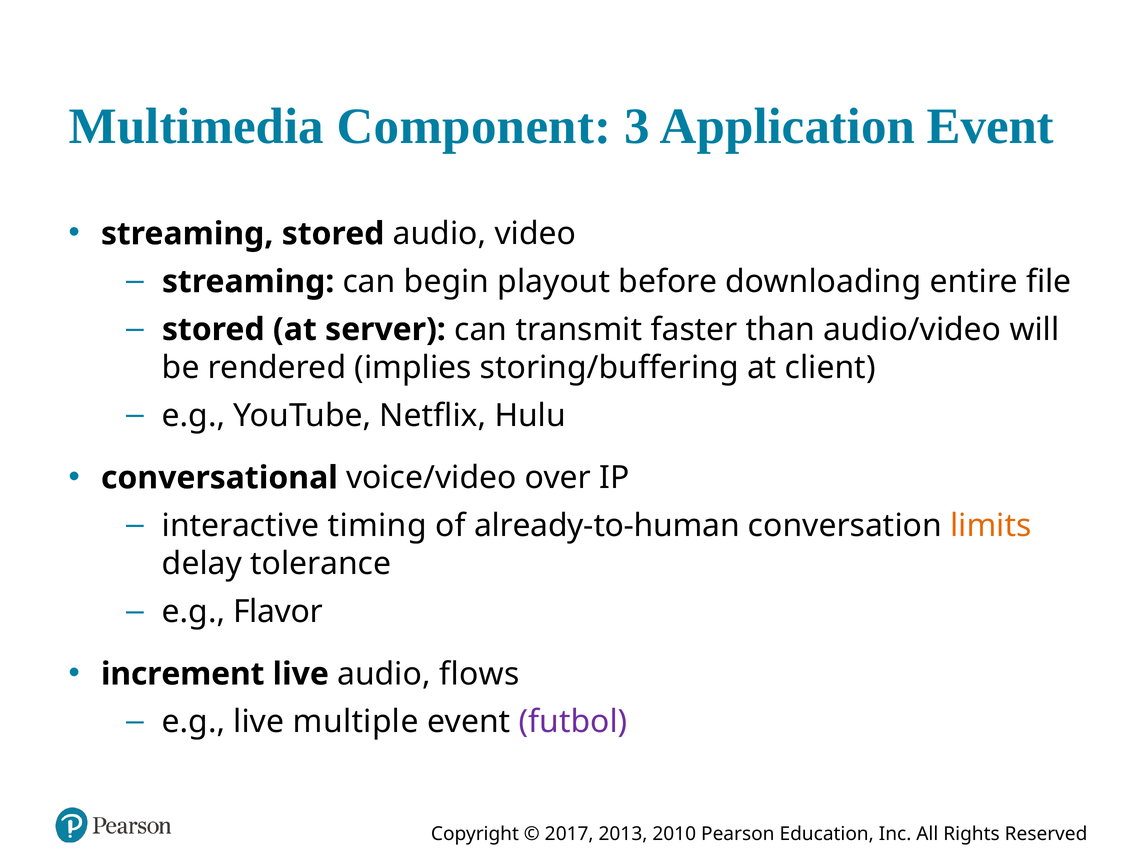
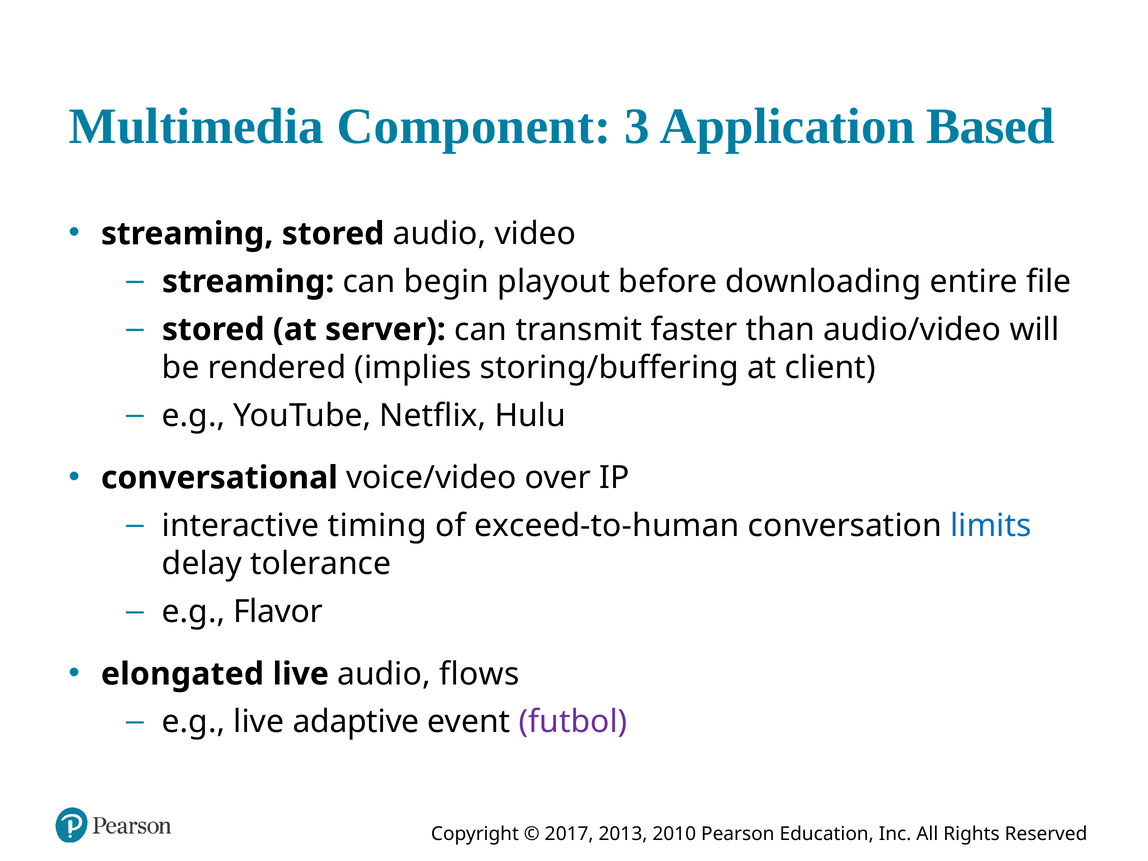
Application Event: Event -> Based
already-to-human: already-to-human -> exceed-to-human
limits colour: orange -> blue
increment: increment -> elongated
multiple: multiple -> adaptive
